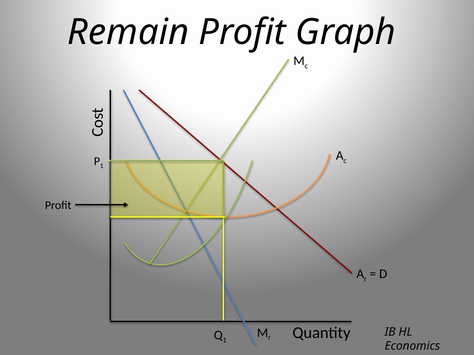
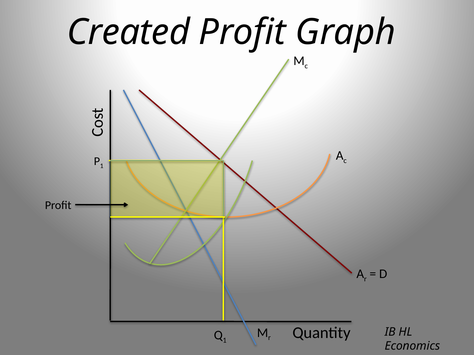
Remain: Remain -> Created
